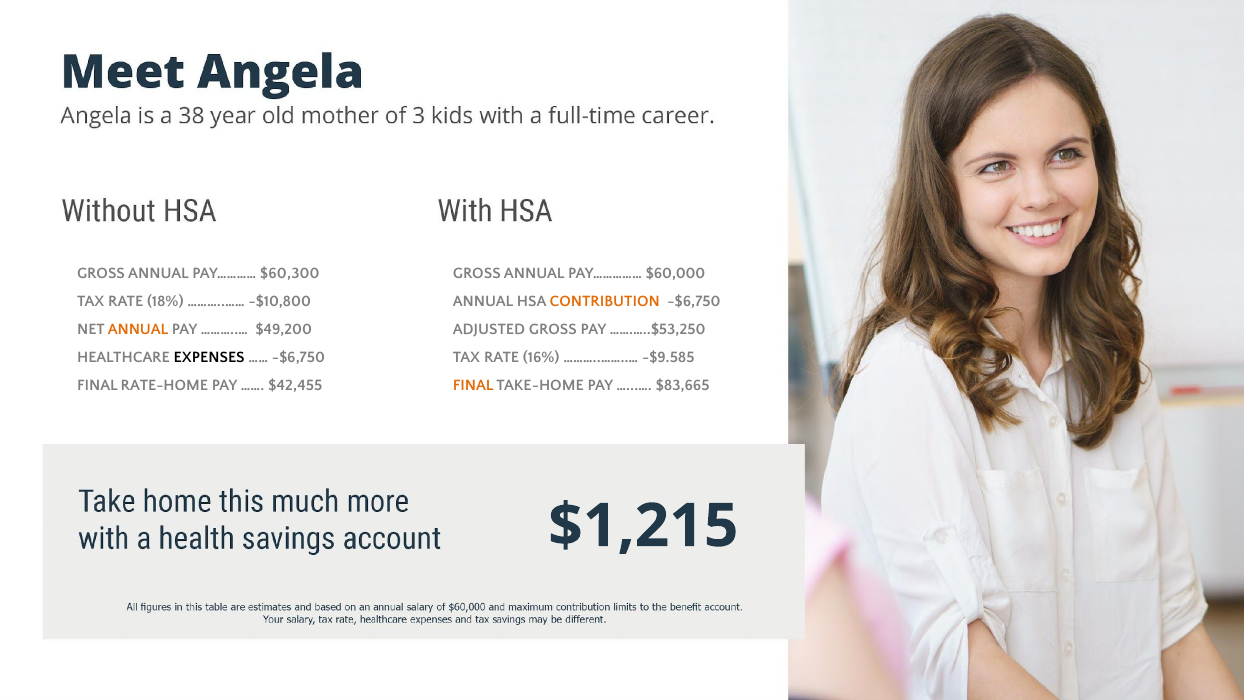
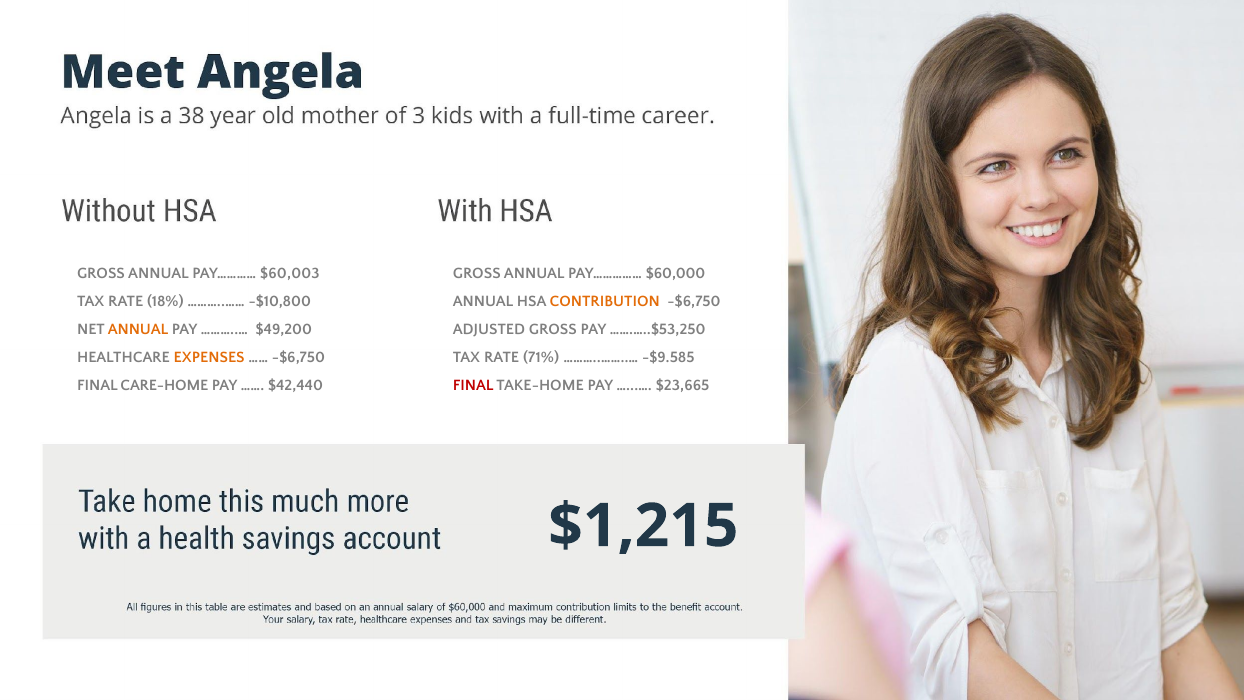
$60,300: $60,300 -> $60,003
EXPENSES colour: black -> orange
16%: 16% -> 71%
RATE-HOME: RATE-HOME -> CARE-HOME
$42,455: $42,455 -> $42,440
FINAL at (473, 386) colour: orange -> red
$83,665: $83,665 -> $23,665
